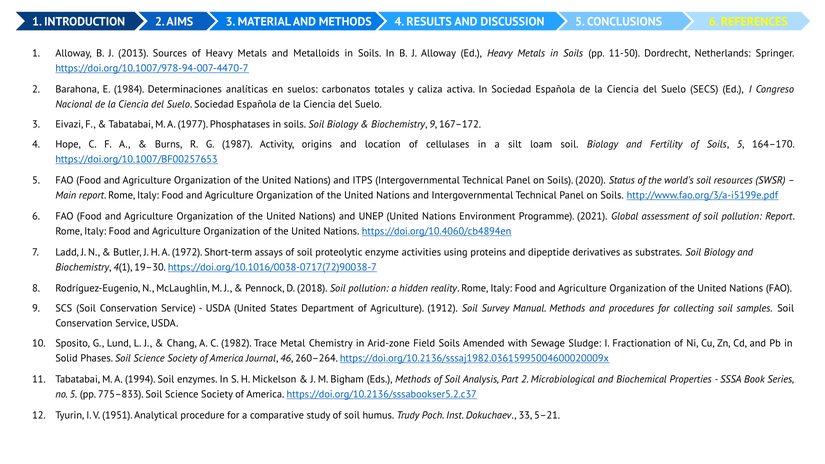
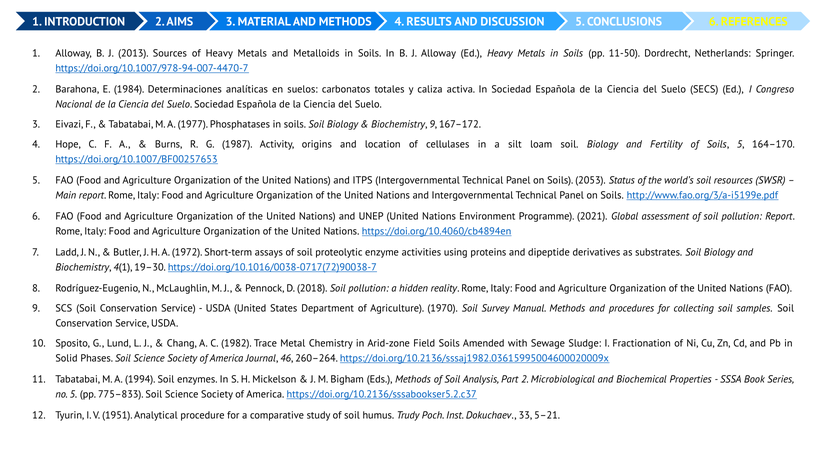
2020: 2020 -> 2053
1912: 1912 -> 1970
